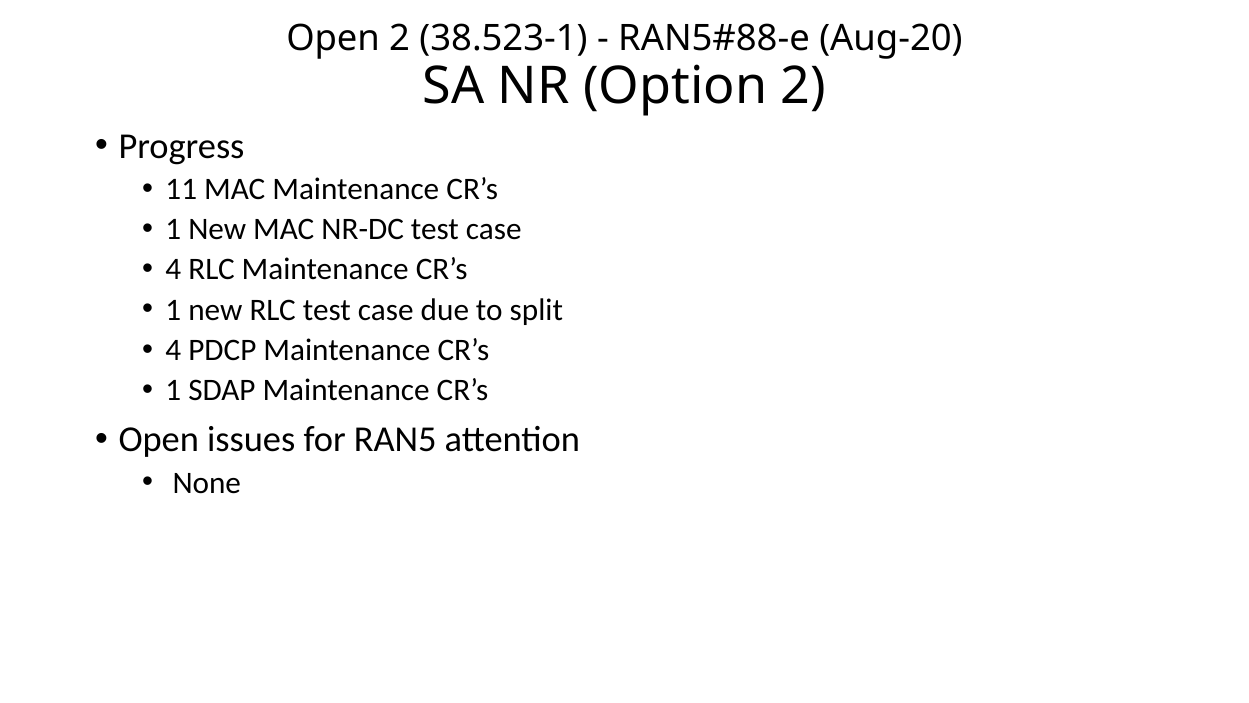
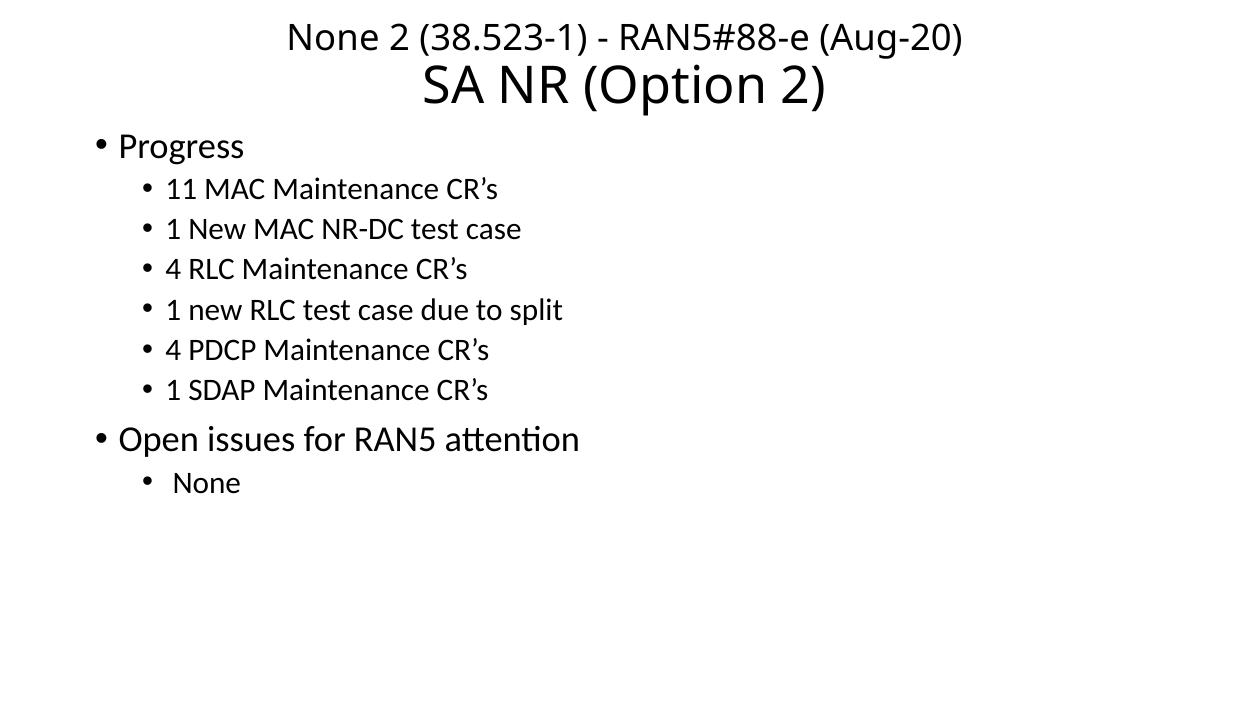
Open at (333, 39): Open -> None
